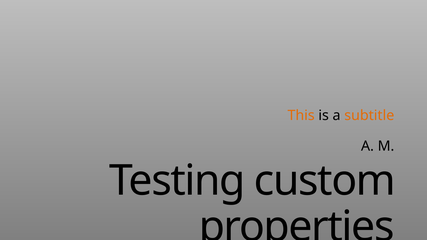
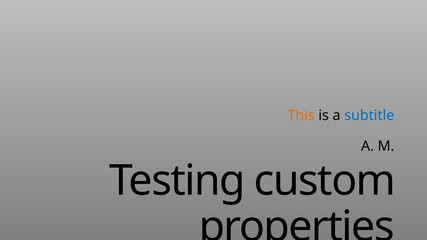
subtitle colour: orange -> blue
